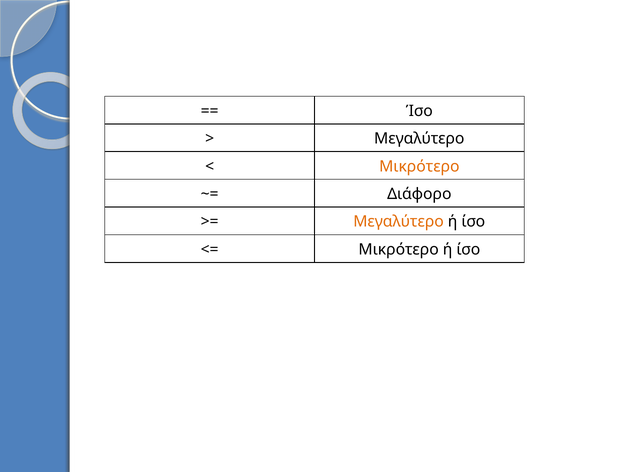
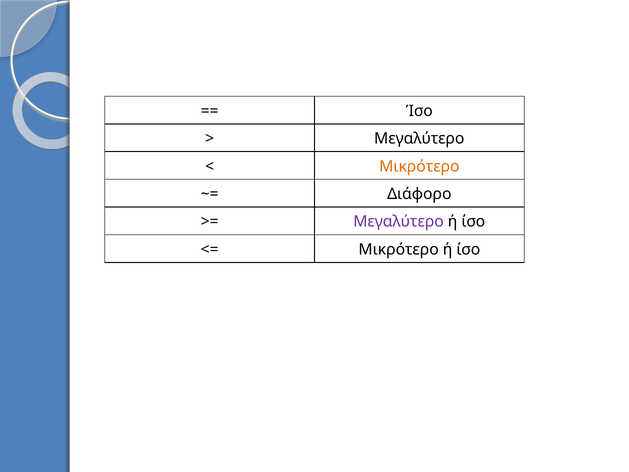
Μεγαλύτερο at (399, 222) colour: orange -> purple
